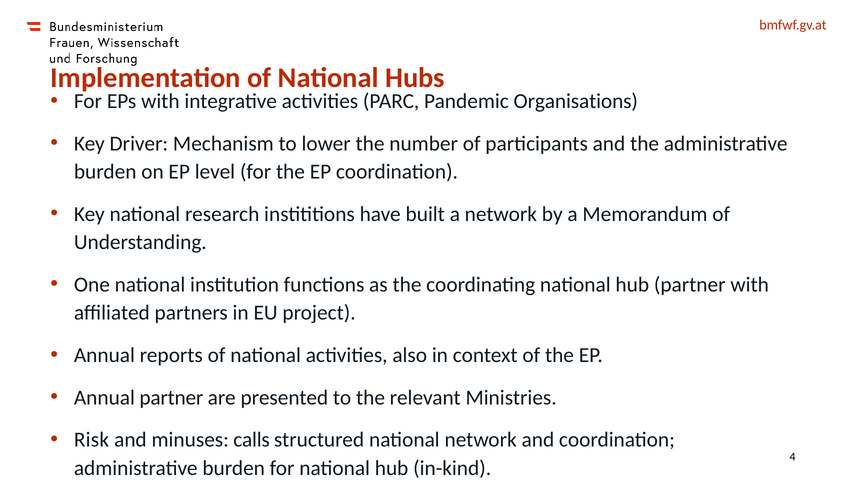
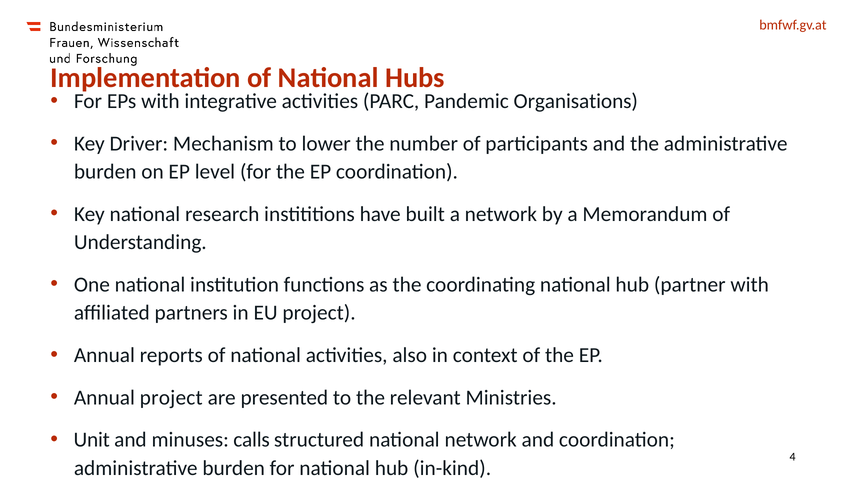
Annual partner: partner -> project
Risk: Risk -> Unit
